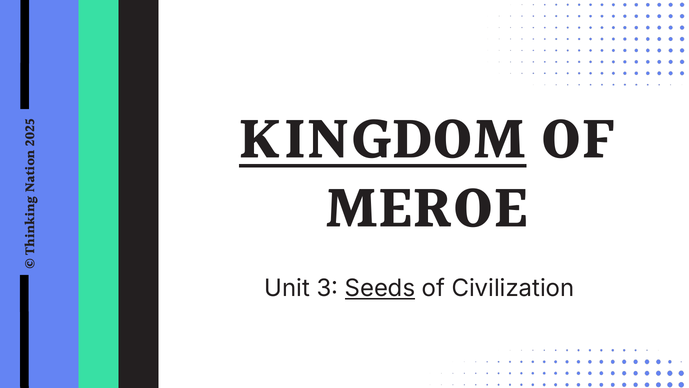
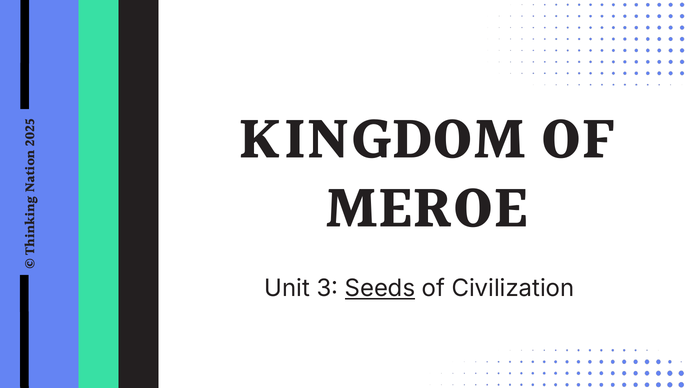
KINGDOM underline: present -> none
